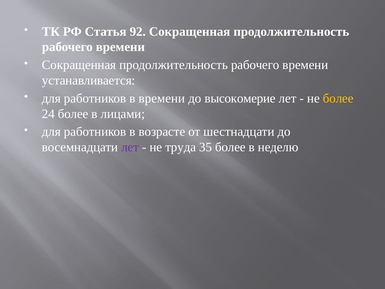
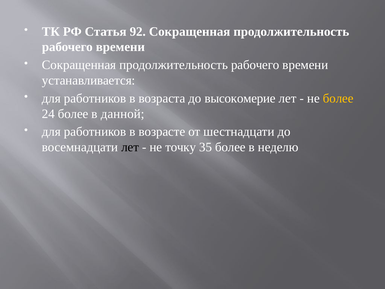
в времени: времени -> возраста
лицами: лицами -> данной
лет at (130, 147) colour: purple -> black
труда: труда -> точку
